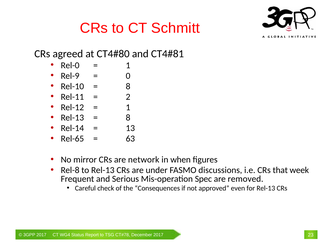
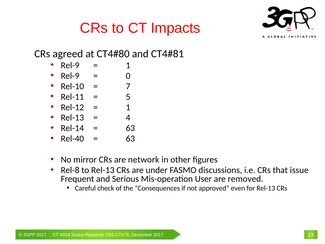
Schmitt: Schmitt -> Impacts
Rel-0 at (70, 65): Rel-0 -> Rel-9
8 at (128, 86): 8 -> 7
2: 2 -> 5
8 at (128, 118): 8 -> 4
13 at (130, 128): 13 -> 63
Rel-65: Rel-65 -> Rel-40
when: when -> other
week: week -> issue
Spec: Spec -> User
